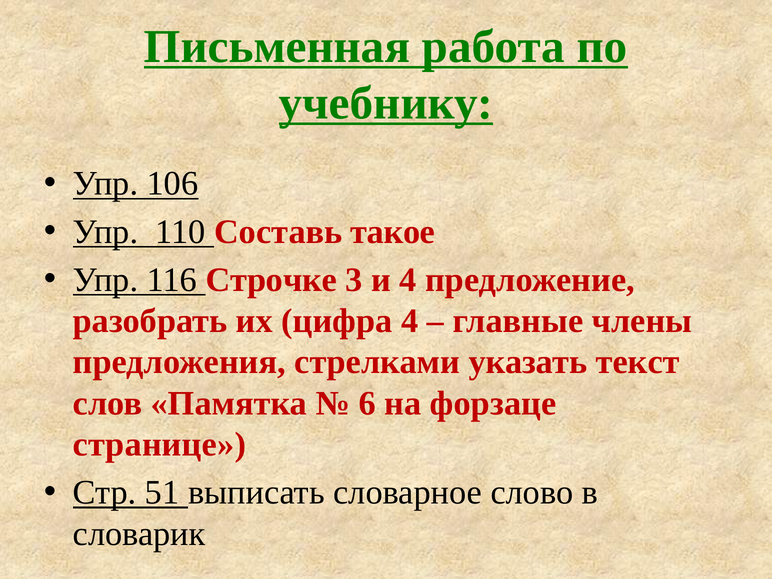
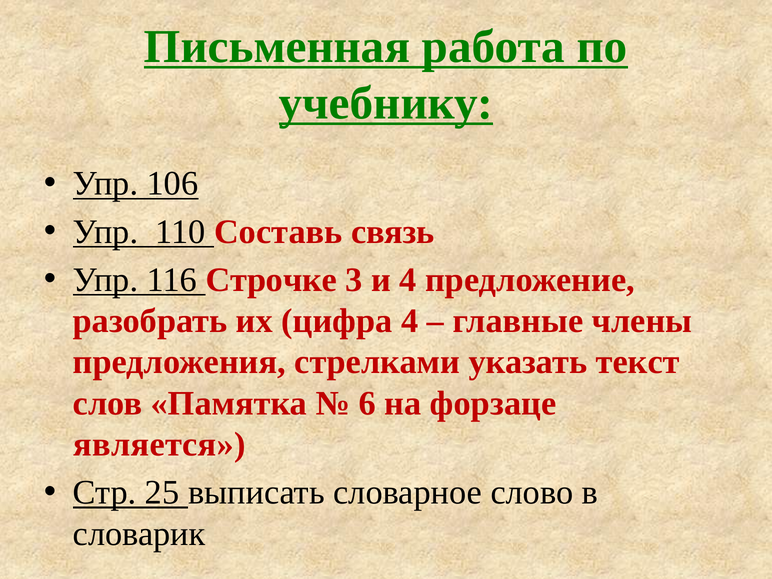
такое: такое -> связь
странице: странице -> является
51: 51 -> 25
